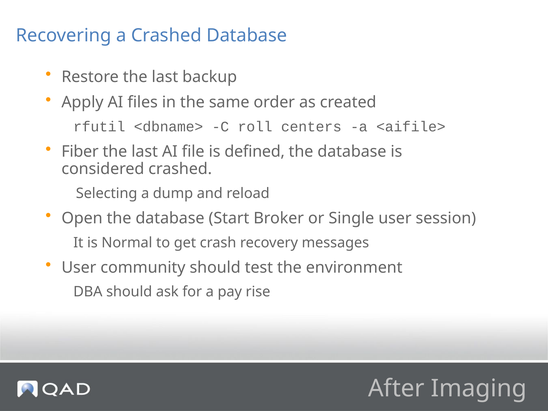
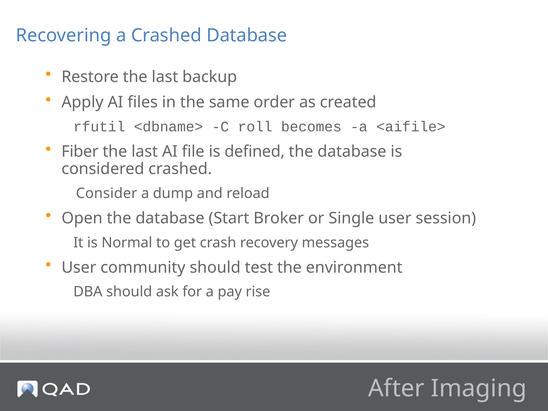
centers: centers -> becomes
Selecting: Selecting -> Consider
